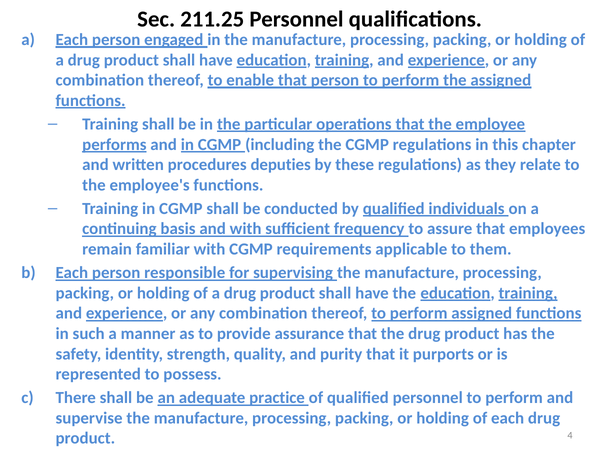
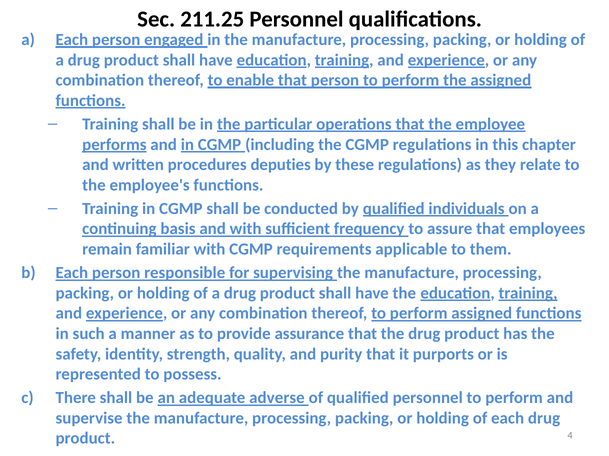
practice: practice -> adverse
